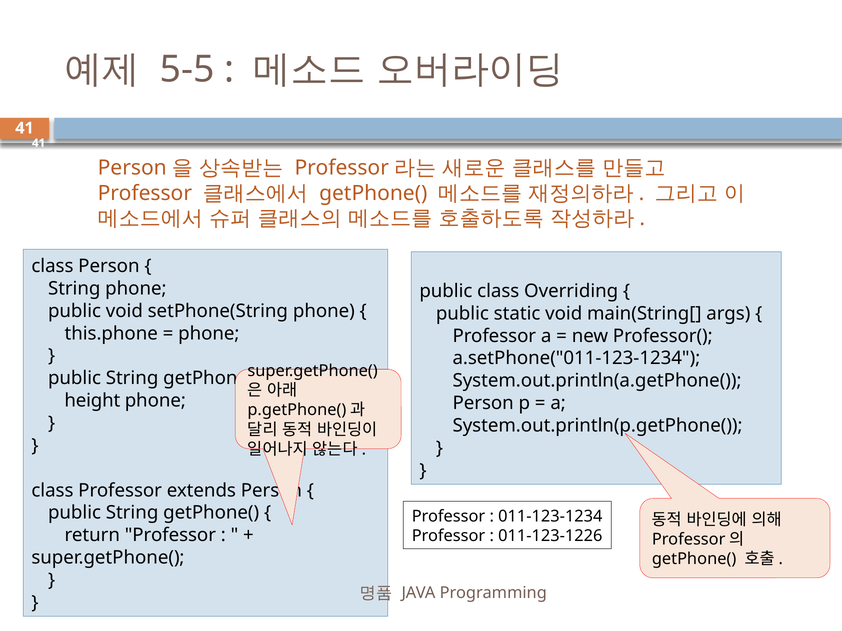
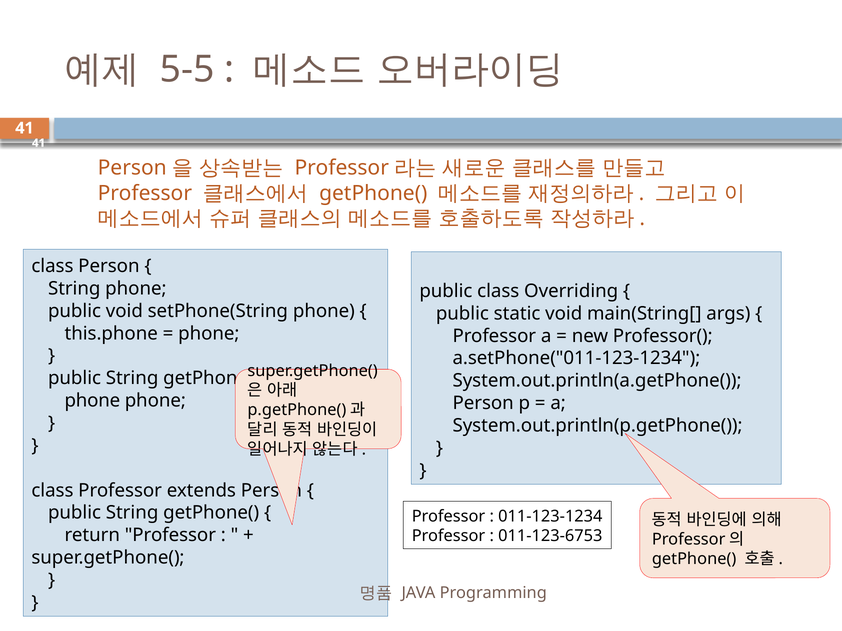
height at (92, 401): height -> phone
011-123-1226: 011-123-1226 -> 011-123-6753
